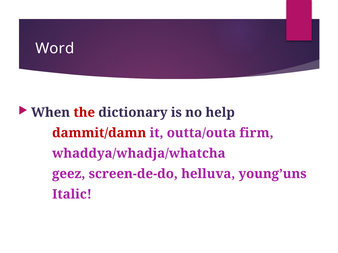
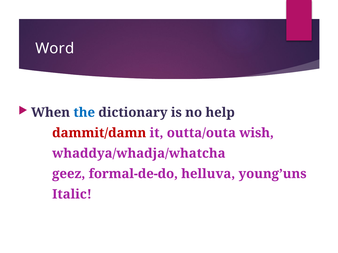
the colour: red -> blue
firm: firm -> wish
screen-de-do: screen-de-do -> formal-de-do
